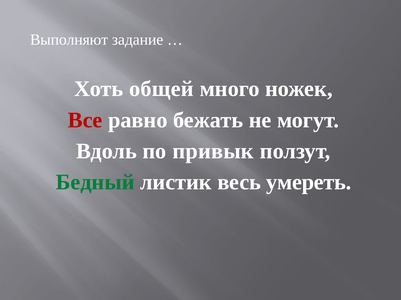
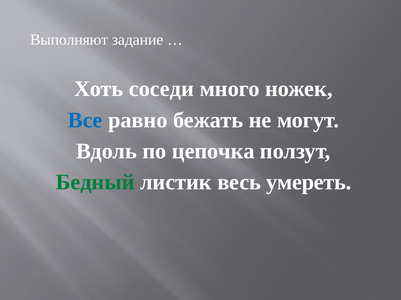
общей: общей -> соседи
Все colour: red -> blue
привык: привык -> цепочка
